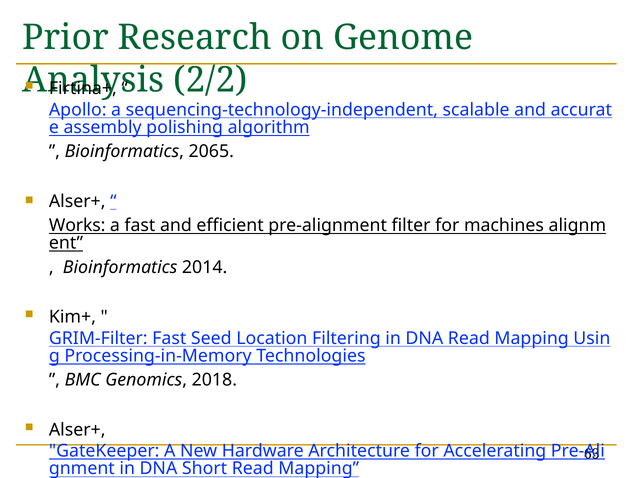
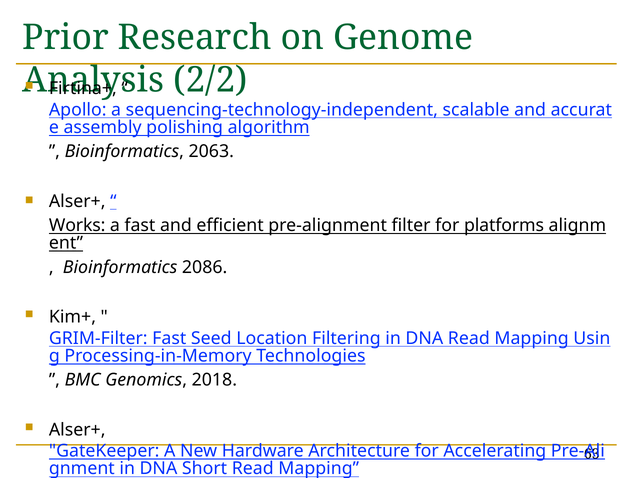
2065: 2065 -> 2063
machines: machines -> platforms
2014: 2014 -> 2086
